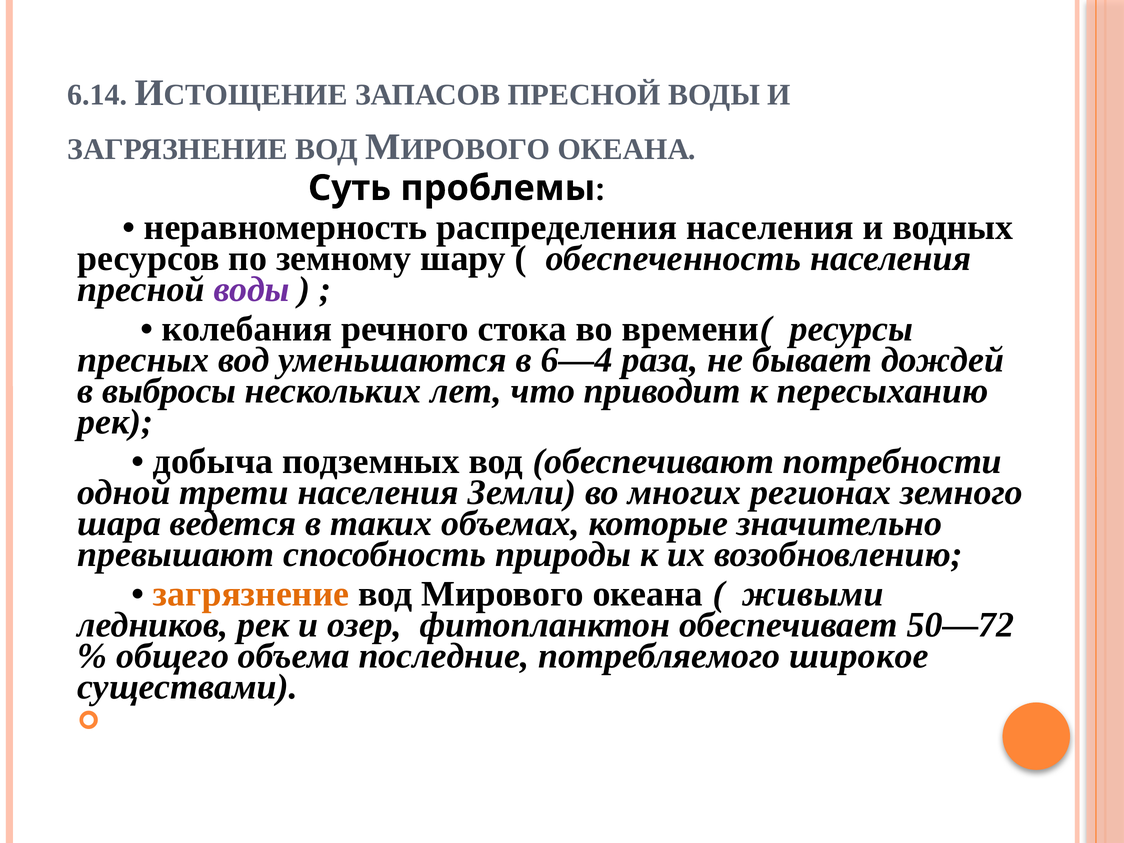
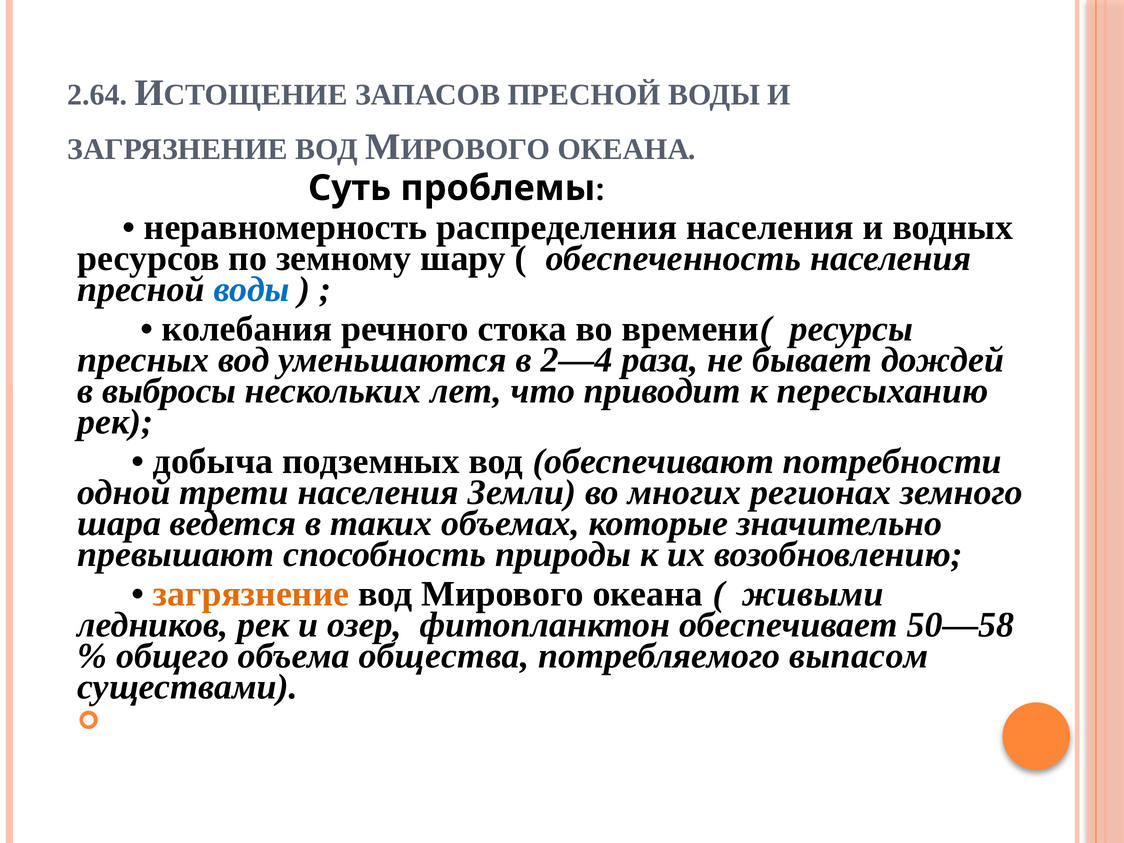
6.14: 6.14 -> 2.64
воды at (252, 290) colour: purple -> blue
6—4: 6—4 -> 2—4
50—72: 50—72 -> 50—58
последние: последние -> общества
широкое: широкое -> выпасом
